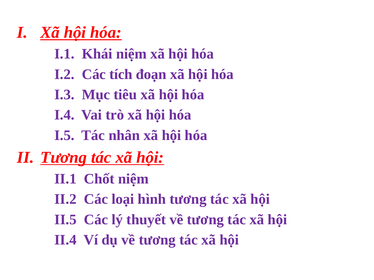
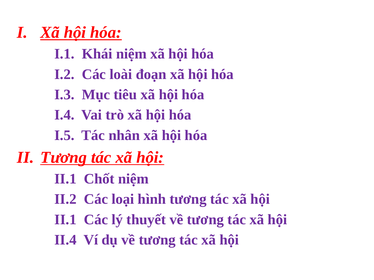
tích: tích -> loài
II.5 at (65, 220): II.5 -> II.1
